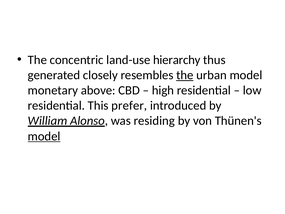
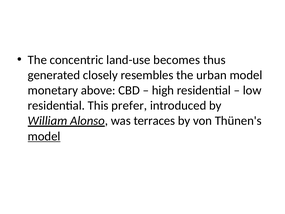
hierarchy: hierarchy -> becomes
the at (185, 75) underline: present -> none
residing: residing -> terraces
